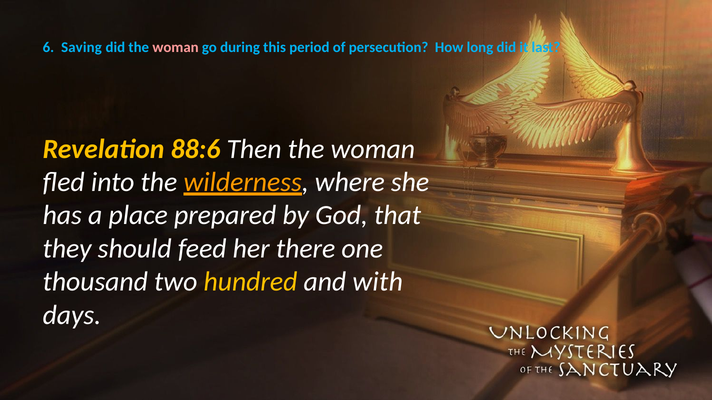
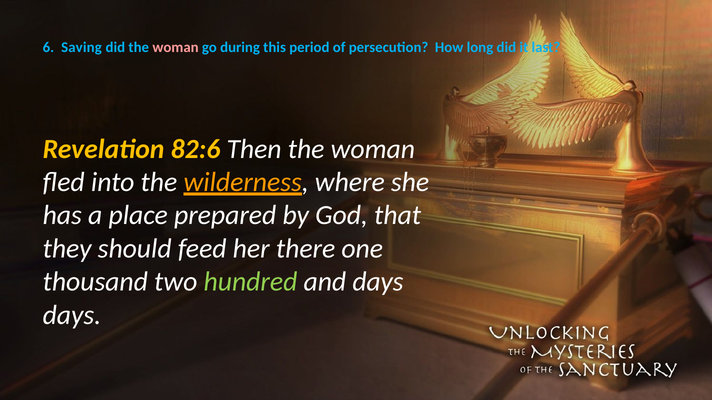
88:6: 88:6 -> 82:6
hundred colour: yellow -> light green
and with: with -> days
